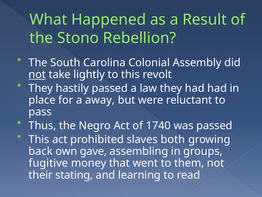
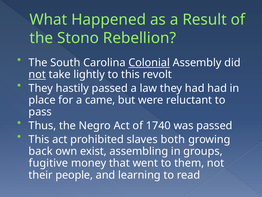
Colonial underline: none -> present
away: away -> came
gave: gave -> exist
stating: stating -> people
